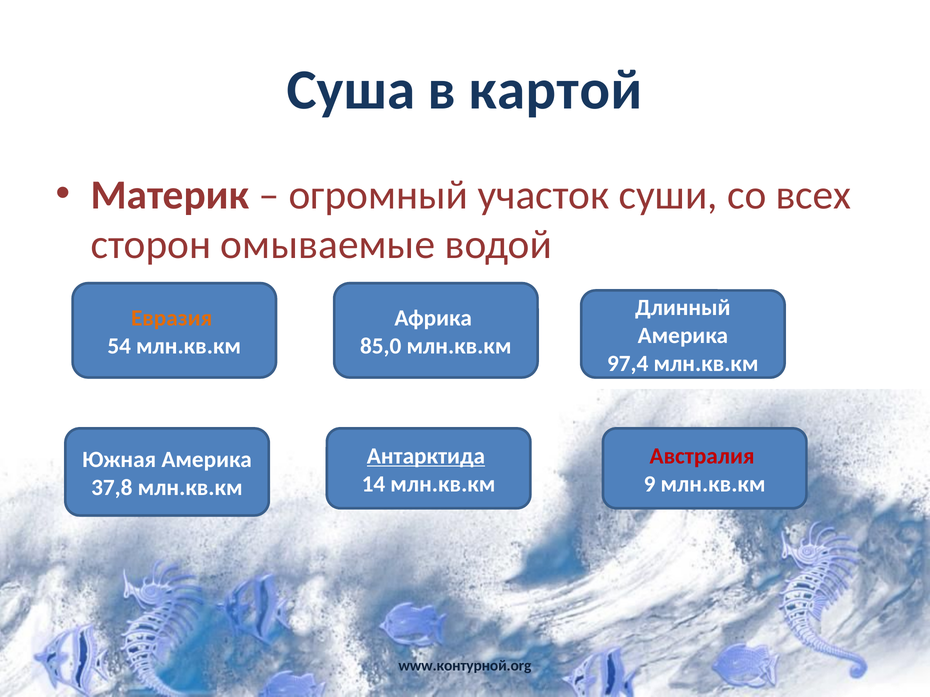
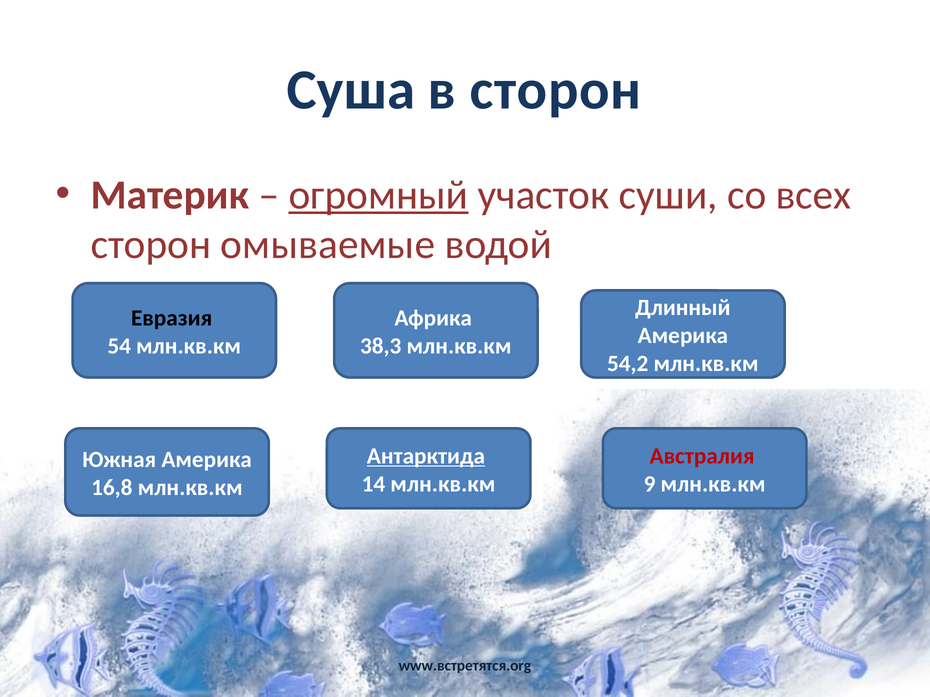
в картой: картой -> сторон
огромный underline: none -> present
Евразия colour: orange -> black
85,0: 85,0 -> 38,3
97,4: 97,4 -> 54,2
37,8: 37,8 -> 16,8
www.контурной.org: www.контурной.org -> www.встретятся.org
